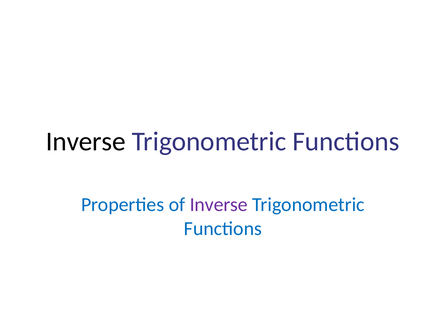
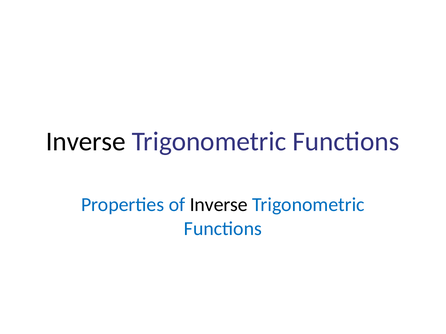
Inverse at (219, 205) colour: purple -> black
